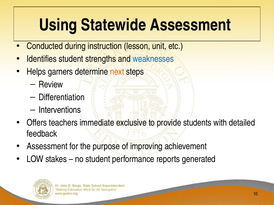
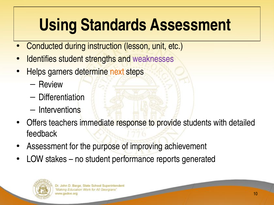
Statewide: Statewide -> Standards
weaknesses colour: blue -> purple
exclusive: exclusive -> response
